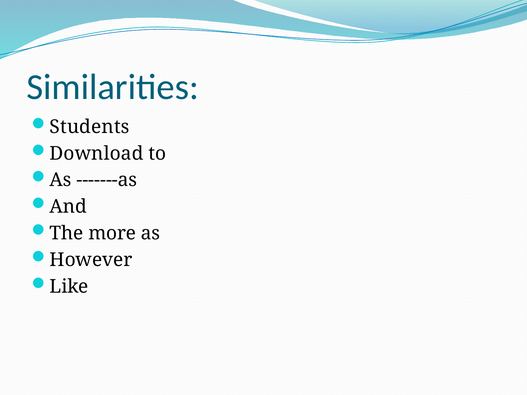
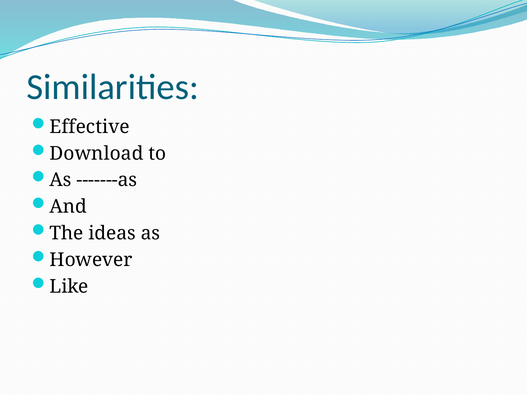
Students: Students -> Effective
more: more -> ideas
